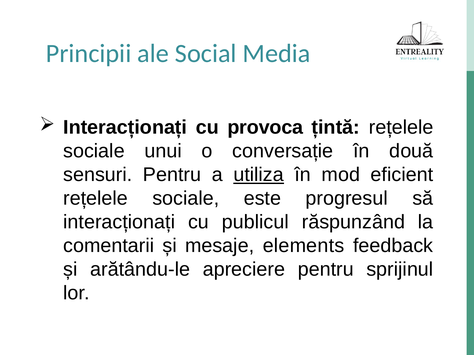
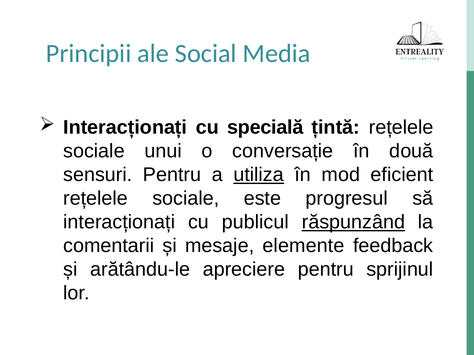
provoca: provoca -> specială
răspunzând underline: none -> present
elements: elements -> elemente
